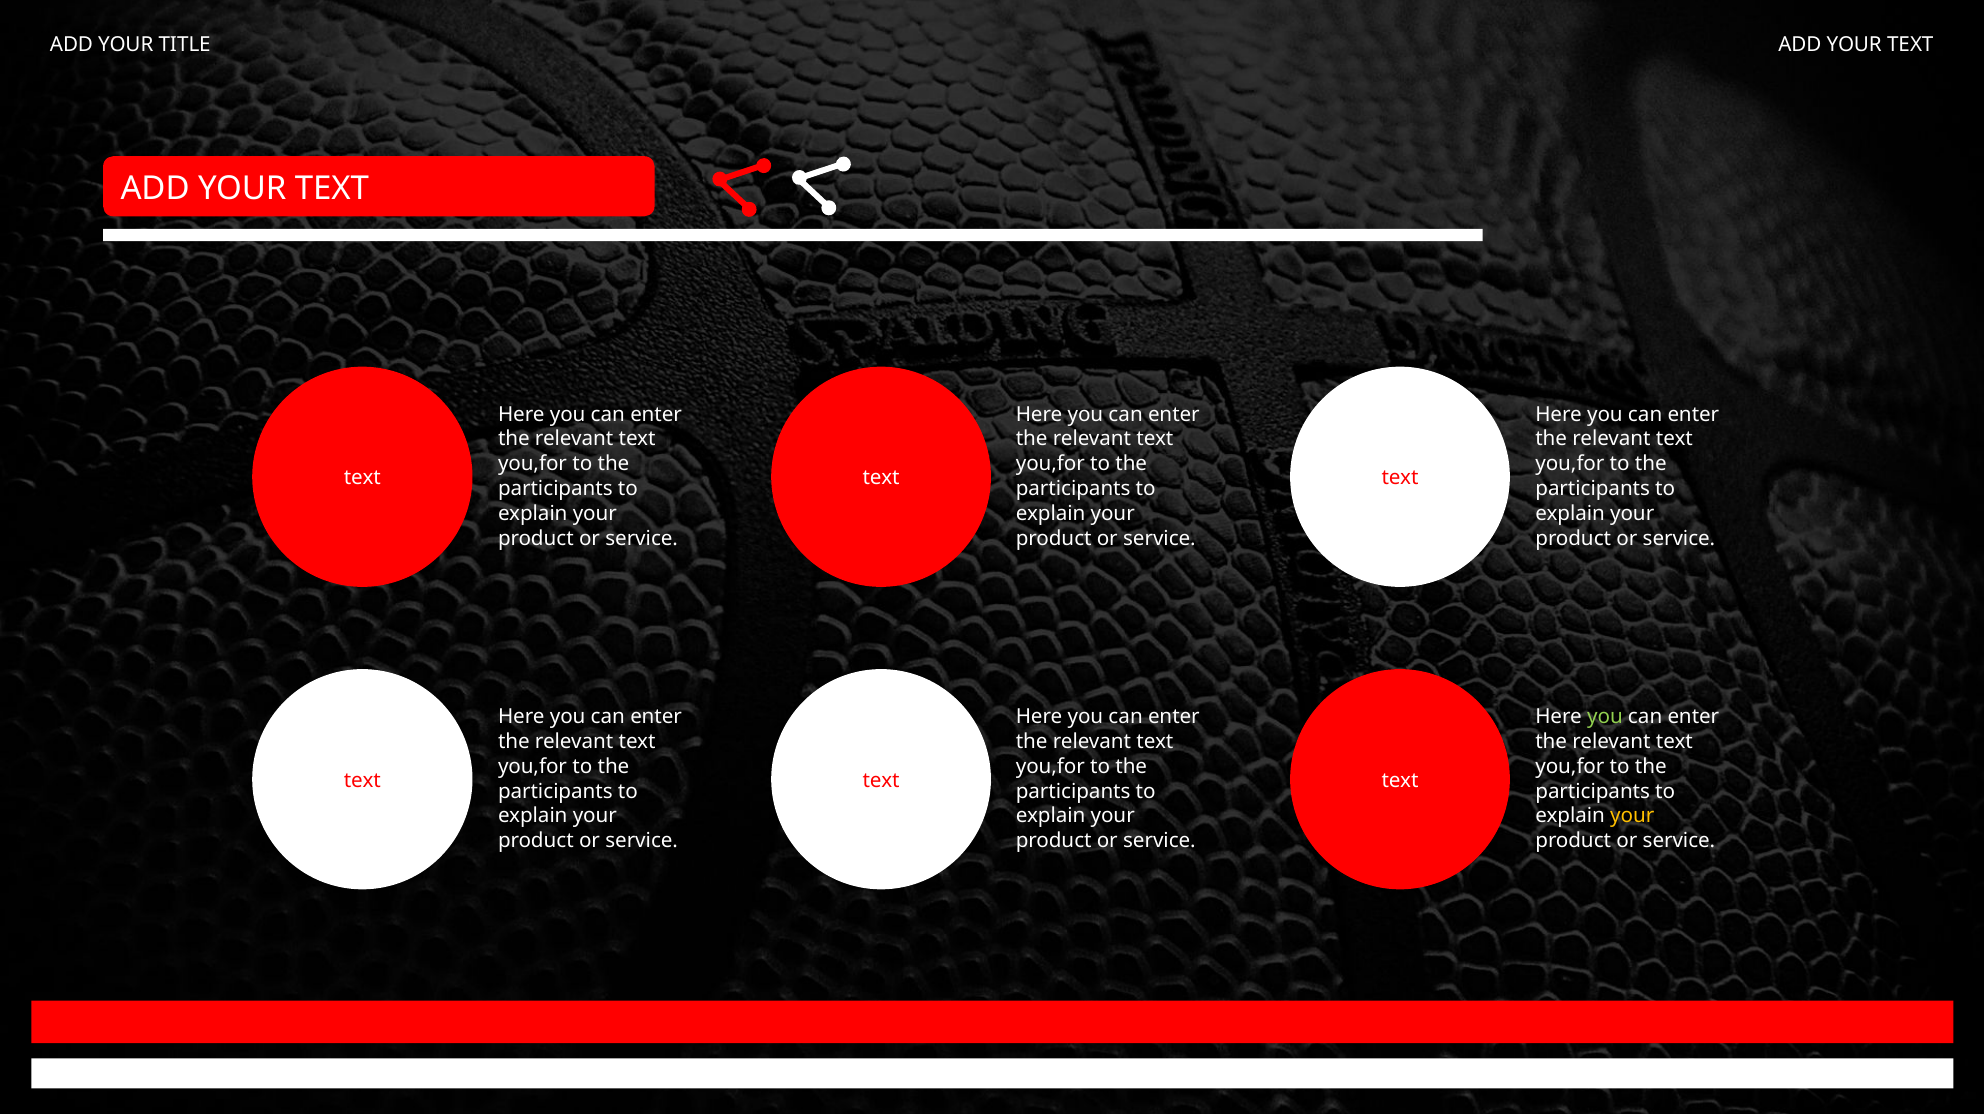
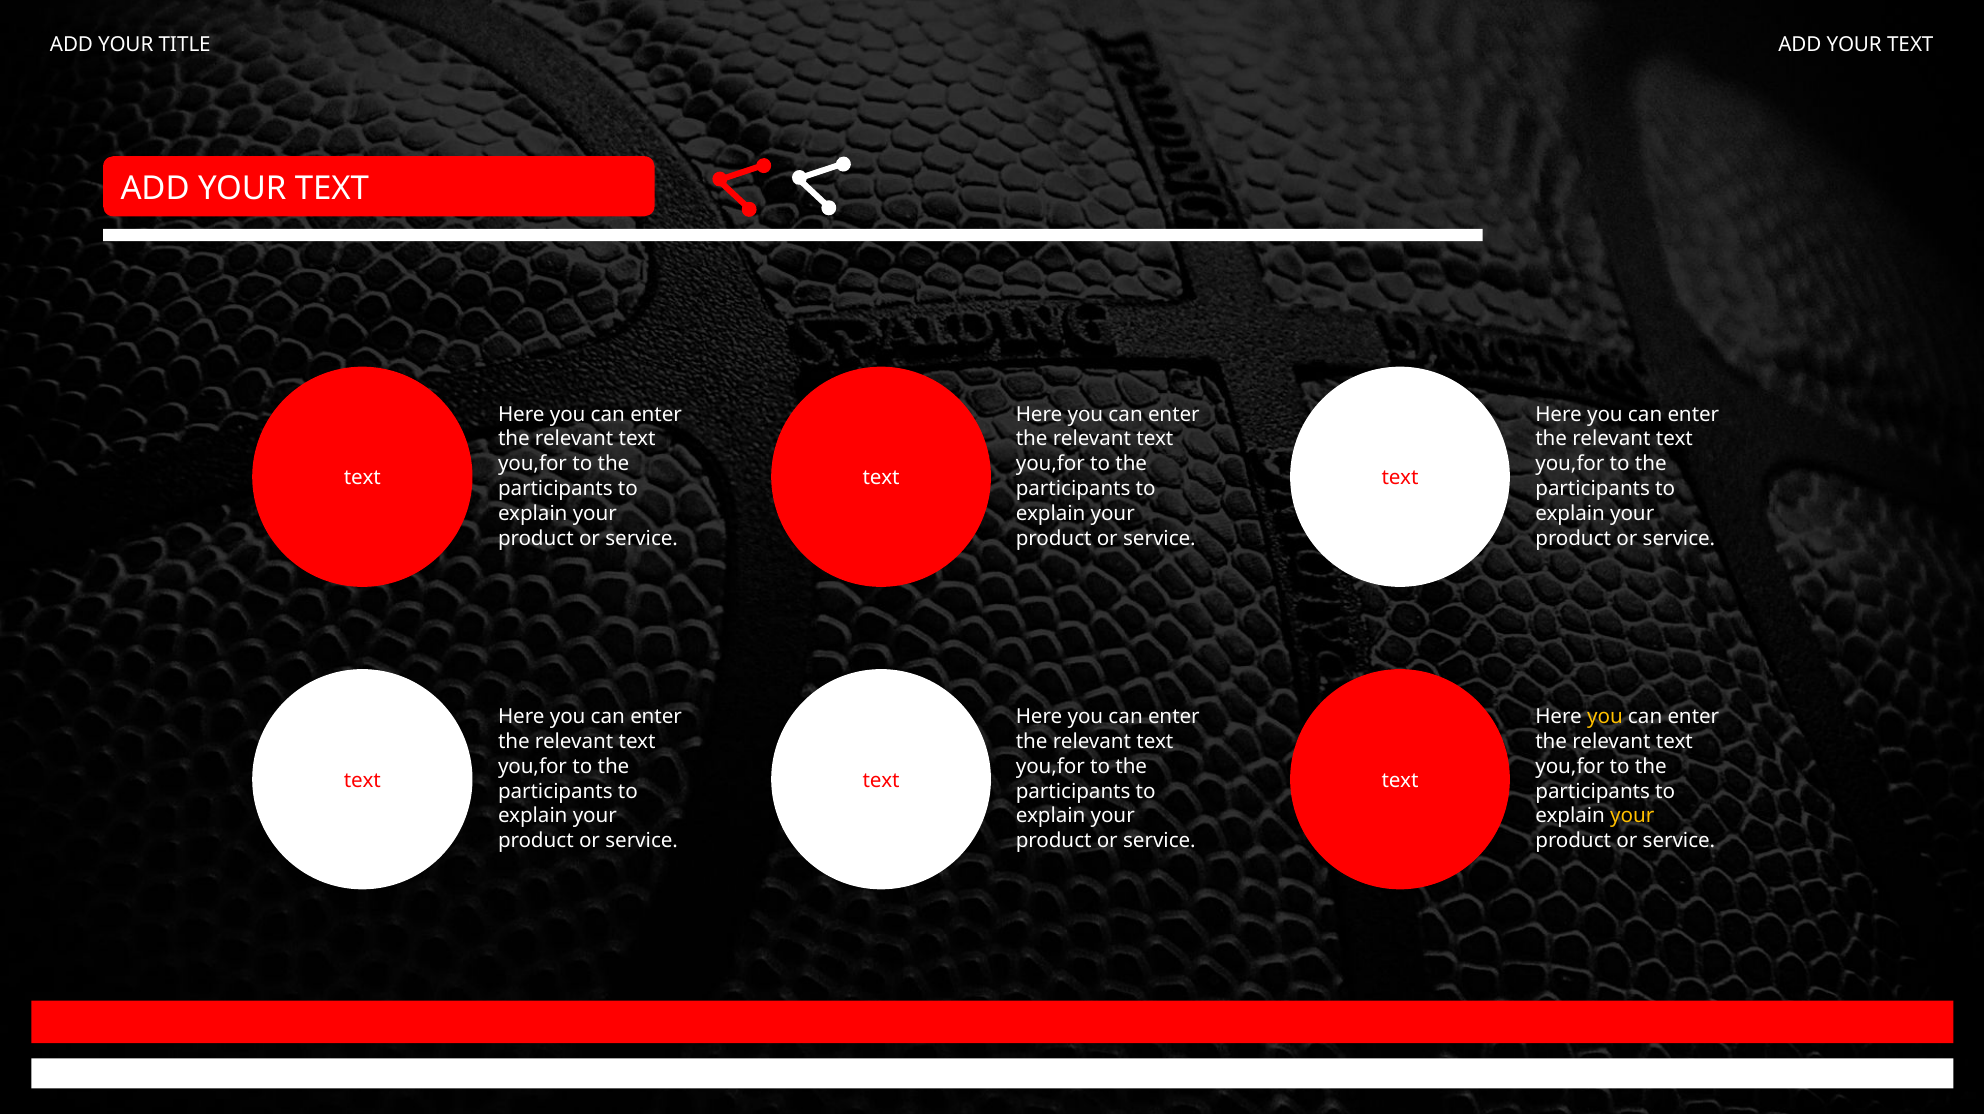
you at (1605, 717) colour: light green -> yellow
